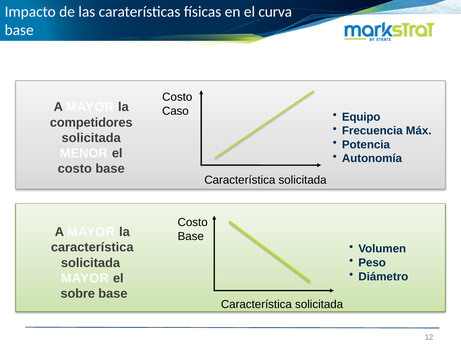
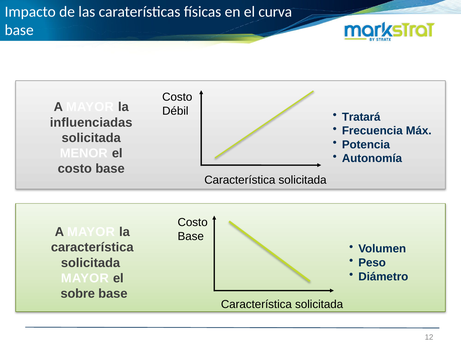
Caso: Caso -> Débil
Equipo: Equipo -> Tratará
competidores: competidores -> influenciadas
